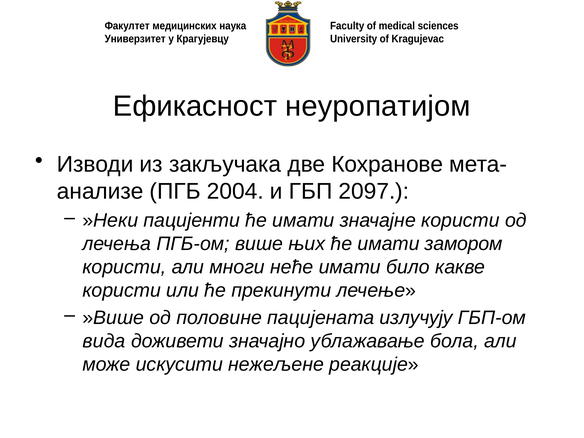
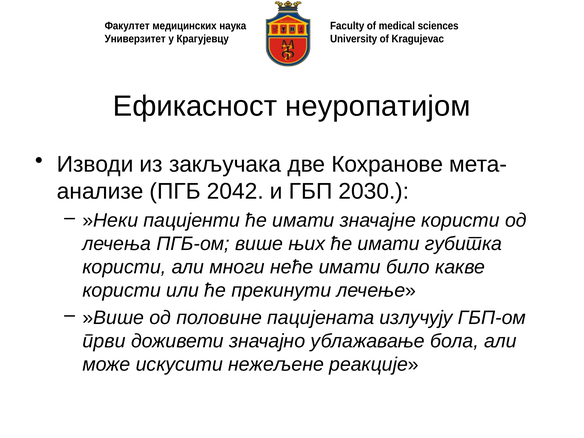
2004: 2004 -> 2042
2097: 2097 -> 2030
замором: замором -> губитка
вида: вида -> први
